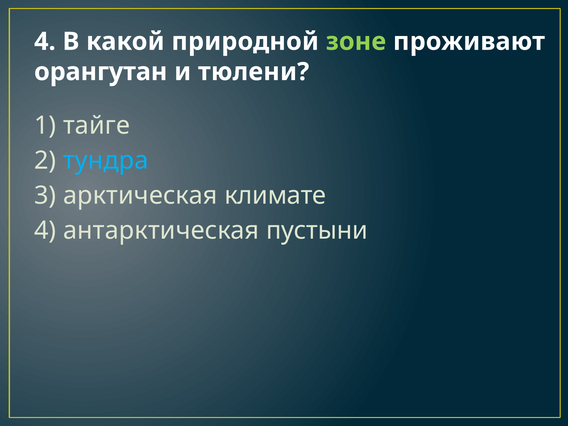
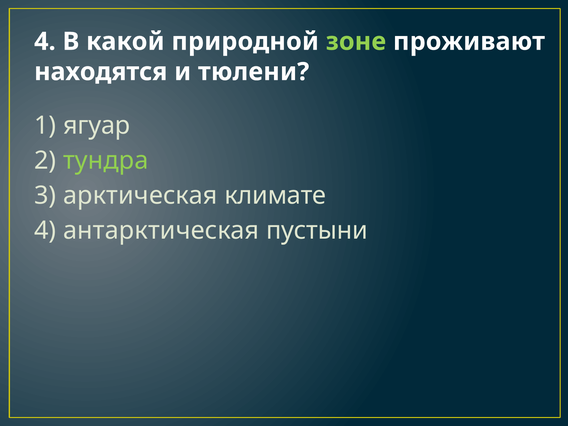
орангутан: орангутан -> находятся
тайге: тайге -> ягуар
тундра colour: light blue -> light green
